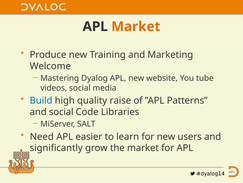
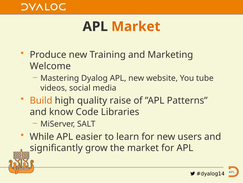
Build colour: blue -> orange
and social: social -> know
Need: Need -> While
